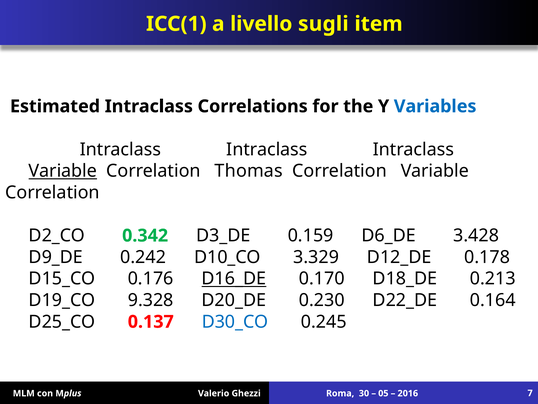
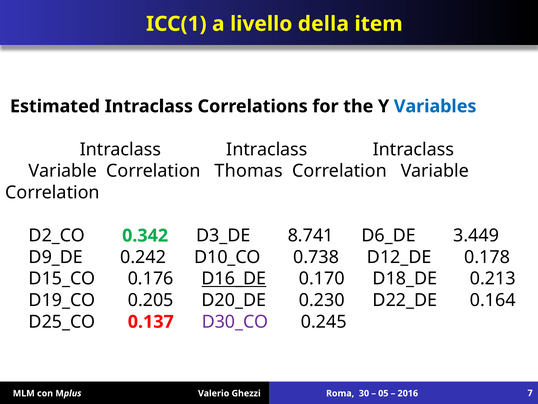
sugli: sugli -> della
Variable at (63, 171) underline: present -> none
0.159: 0.159 -> 8.741
3.428: 3.428 -> 3.449
3.329: 3.329 -> 0.738
9.328: 9.328 -> 0.205
D30_CO colour: blue -> purple
